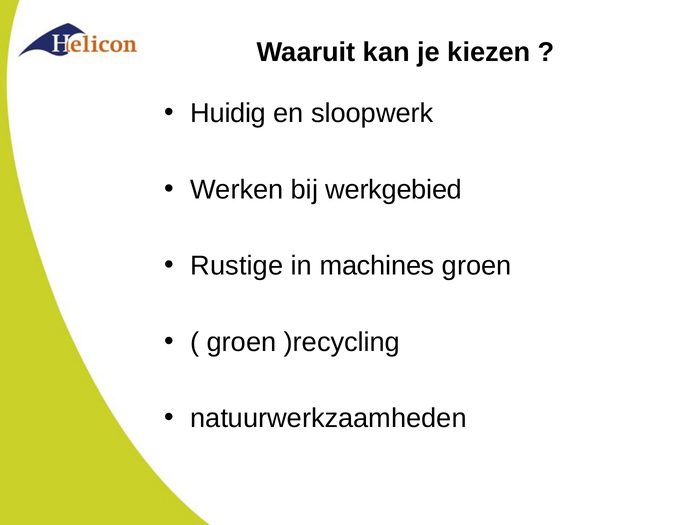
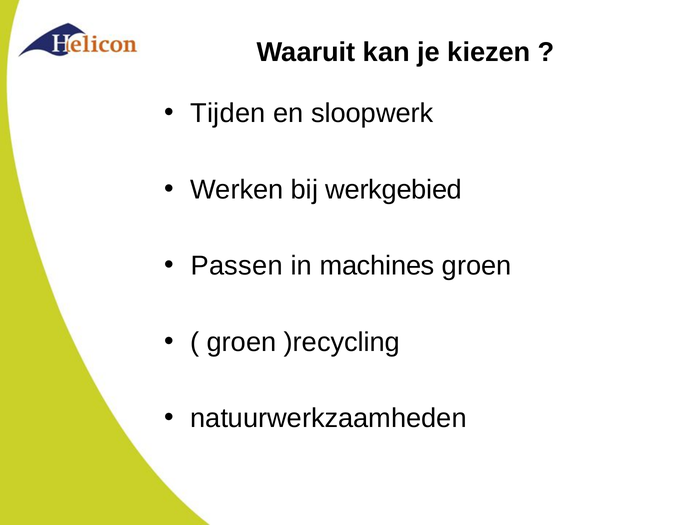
Huidig: Huidig -> Tijden
Rustige: Rustige -> Passen
